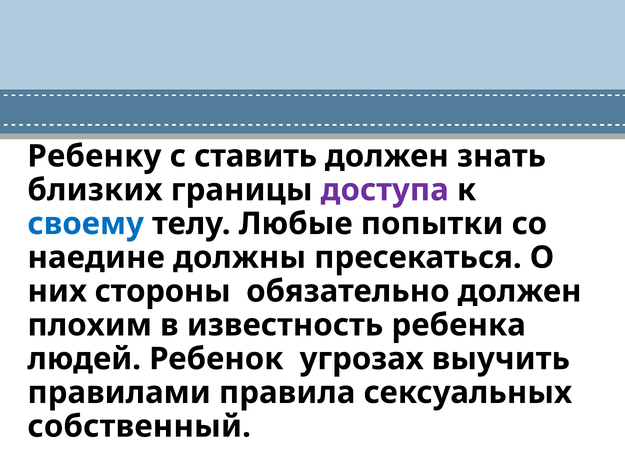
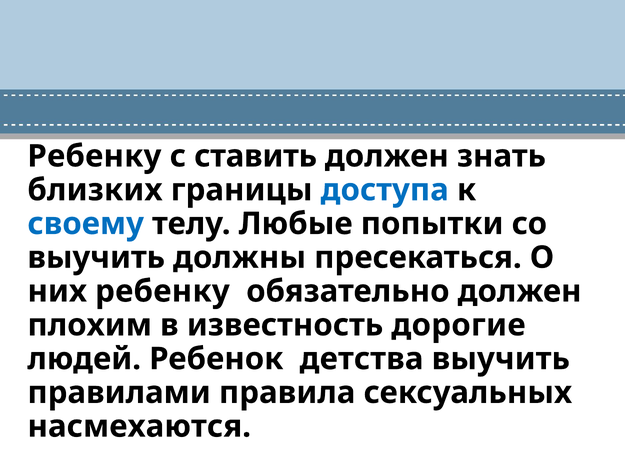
доступа colour: purple -> blue
наедине at (96, 257): наедине -> выучить
них стороны: стороны -> ребенку
ребенка: ребенка -> дорогие
угрозах: угрозах -> детства
собственный: собственный -> насмехаются
